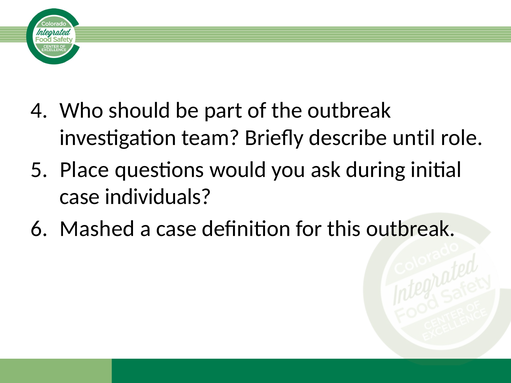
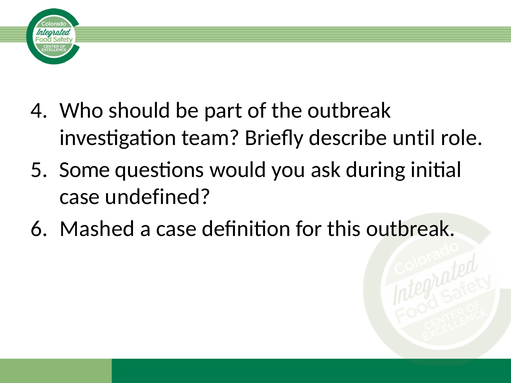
Place: Place -> Some
individuals: individuals -> undefined
